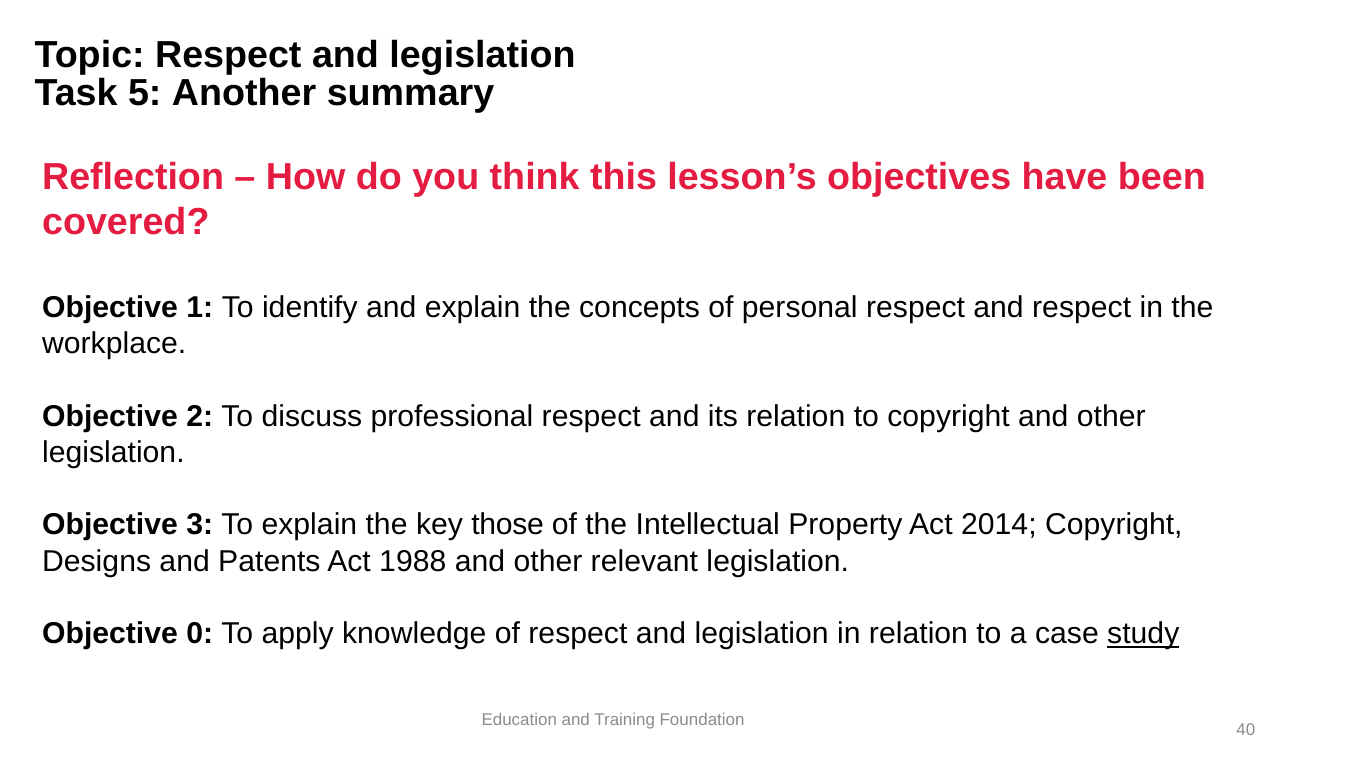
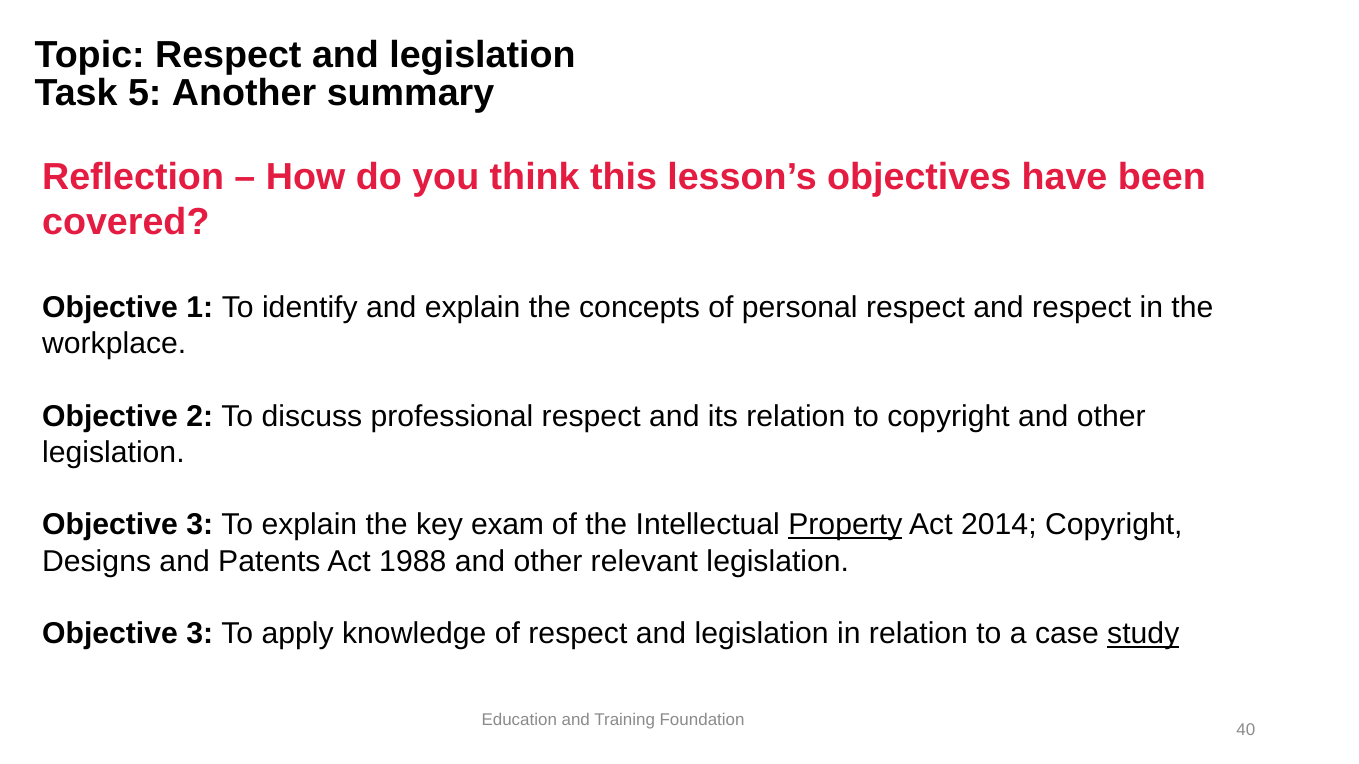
those: those -> exam
Property underline: none -> present
0 at (200, 634): 0 -> 3
